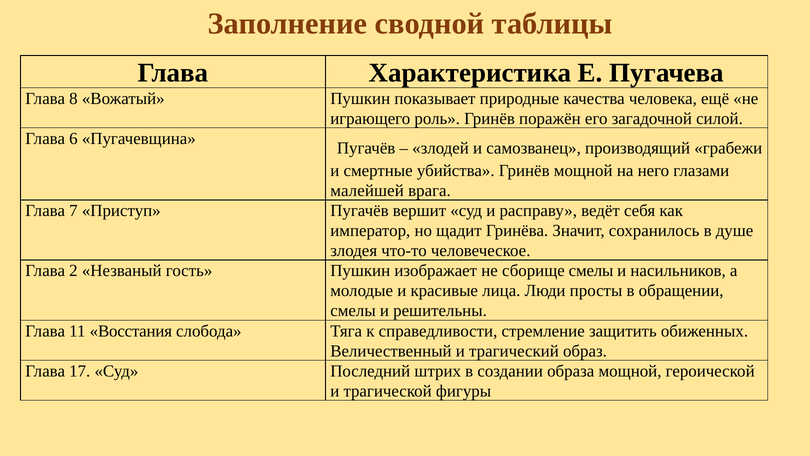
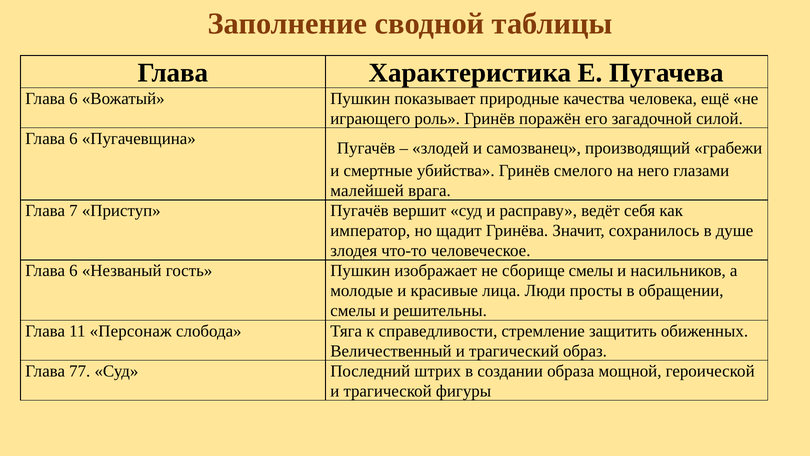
8 at (73, 98): 8 -> 6
Гринёв мощной: мощной -> смелого
2 at (73, 271): 2 -> 6
Восстания: Восстания -> Персонаж
17: 17 -> 77
